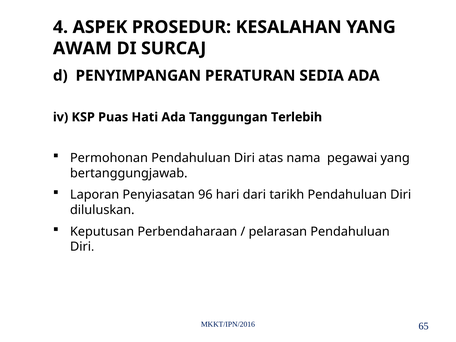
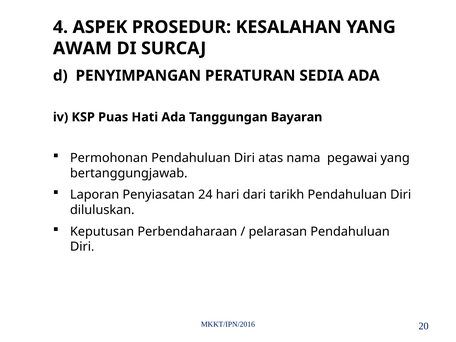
Terlebih: Terlebih -> Bayaran
96: 96 -> 24
65: 65 -> 20
